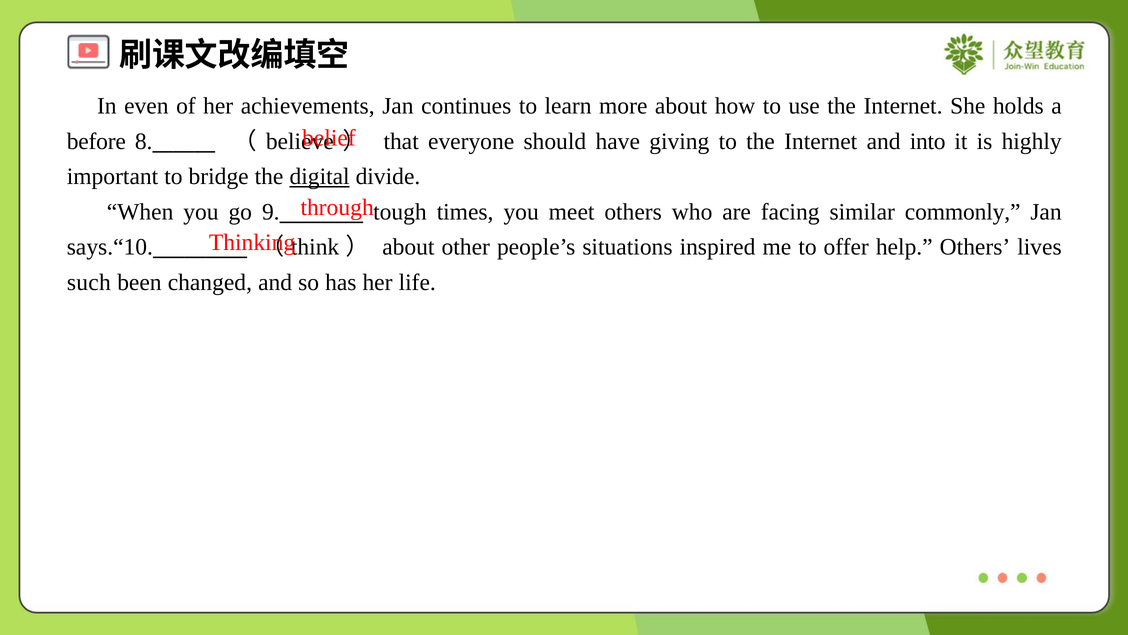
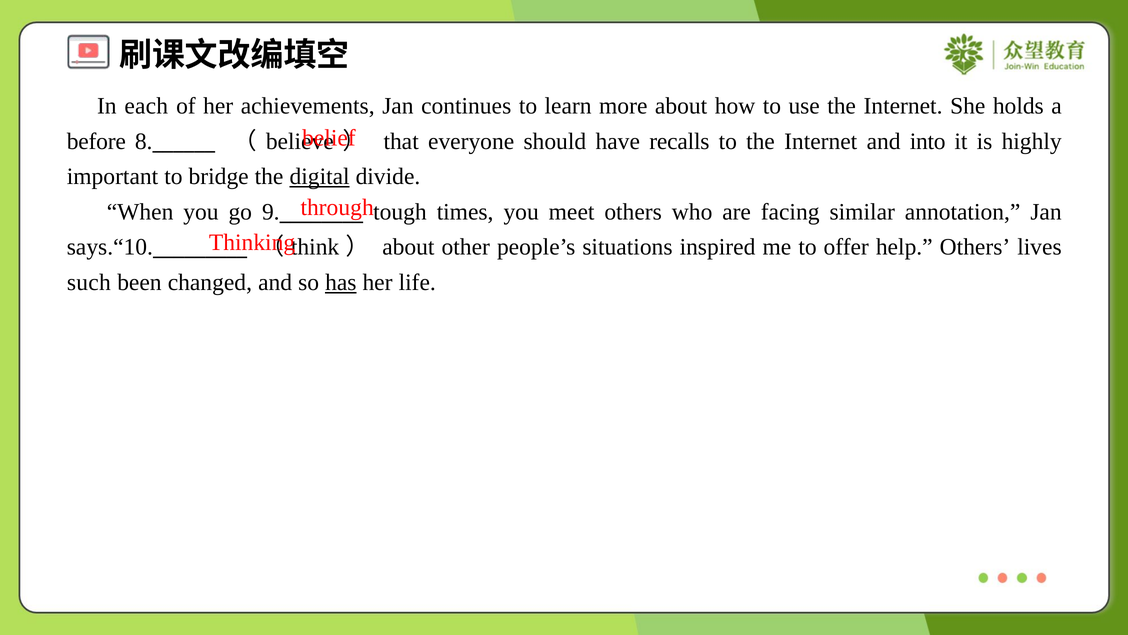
even: even -> each
giving: giving -> recalls
commonly: commonly -> annotation
has underline: none -> present
